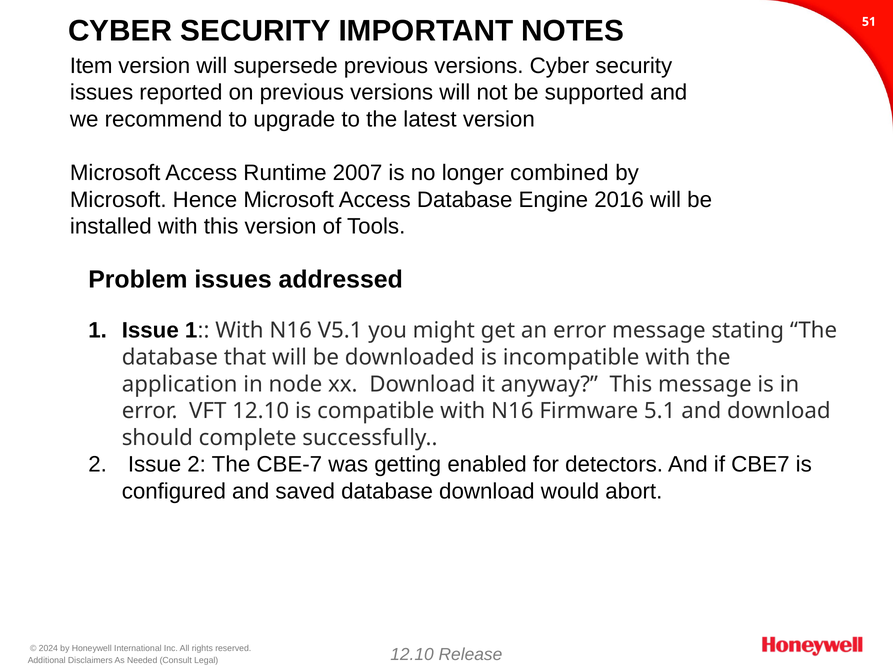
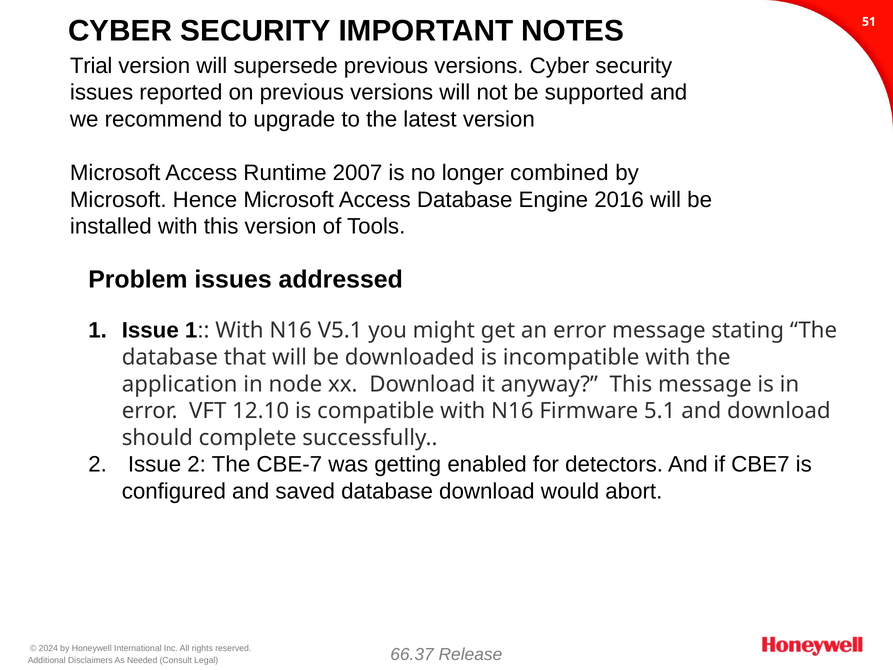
Item: Item -> Trial
12.10 at (412, 654): 12.10 -> 66.37
